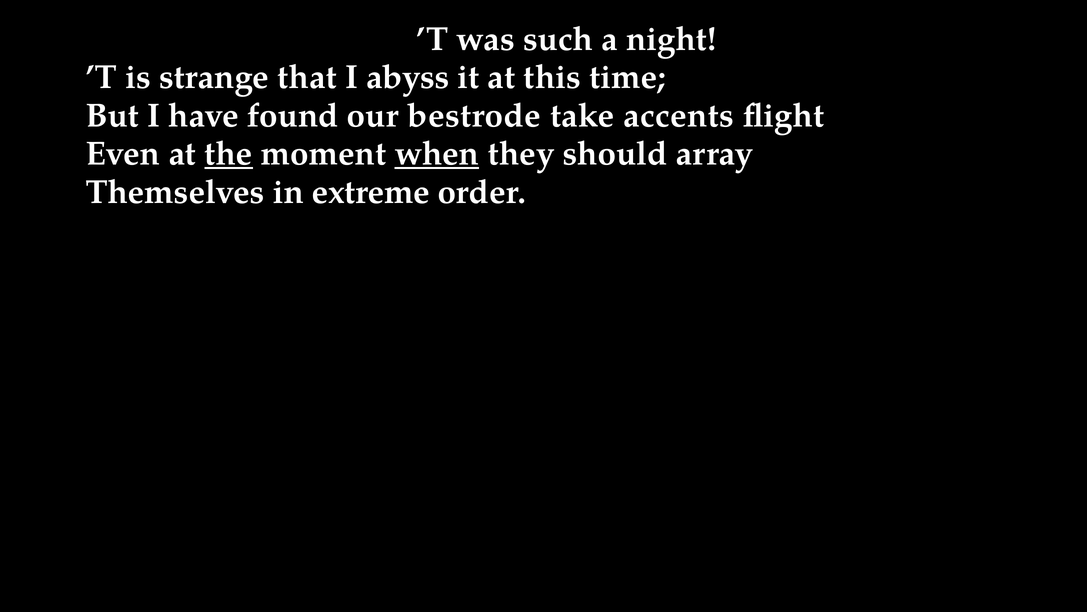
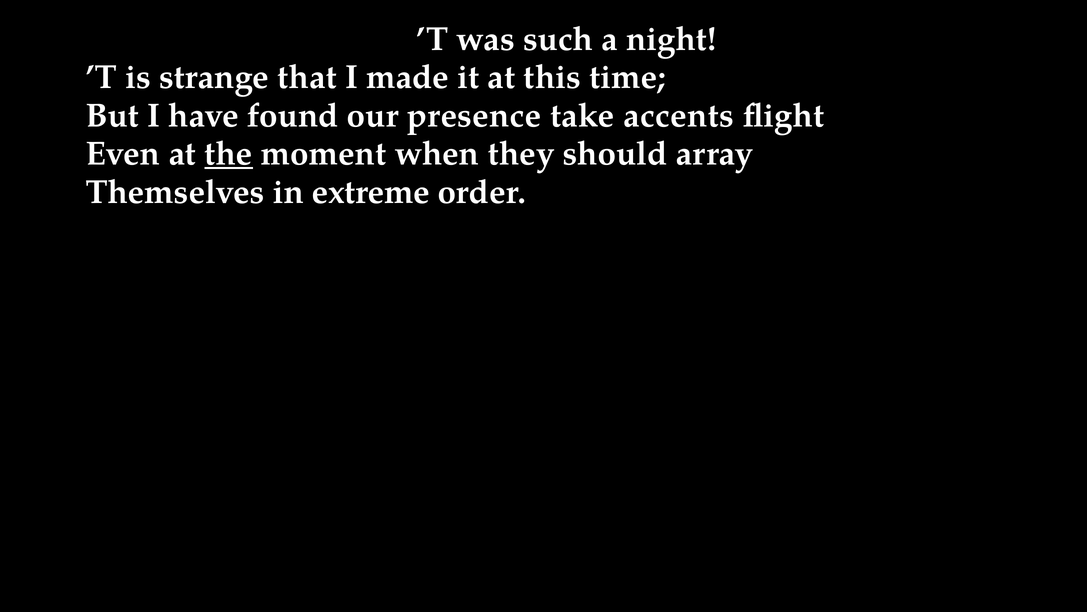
abyss: abyss -> made
bestrode: bestrode -> presence
when underline: present -> none
